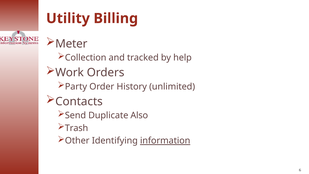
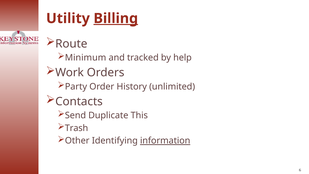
Billing underline: none -> present
Meter: Meter -> Route
Collection: Collection -> Minimum
Also: Also -> This
